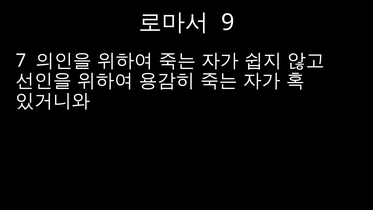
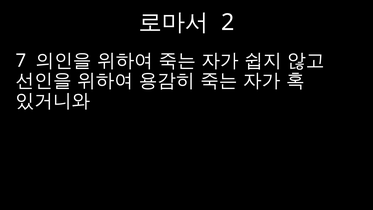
9: 9 -> 2
